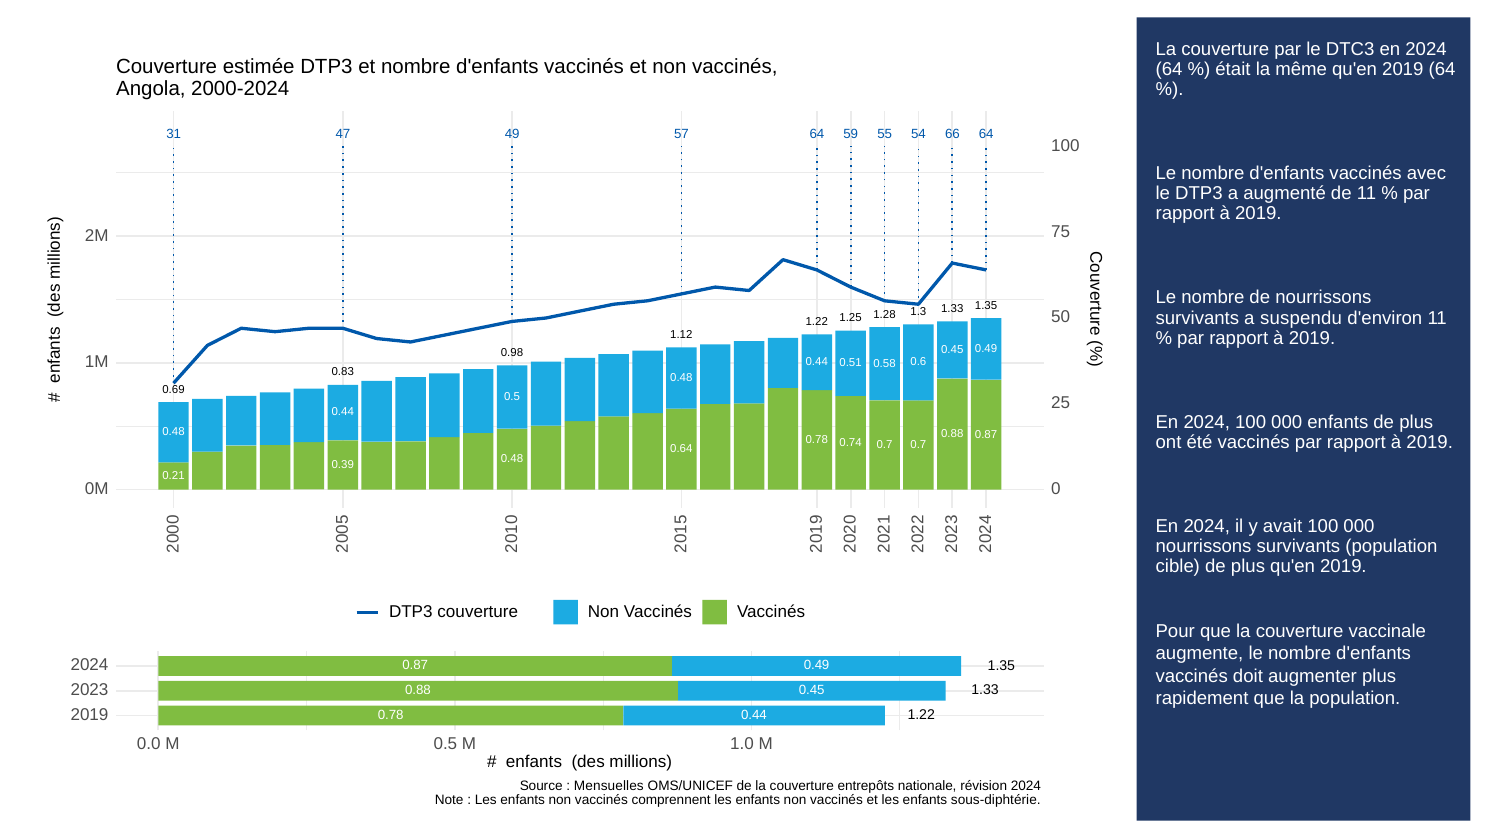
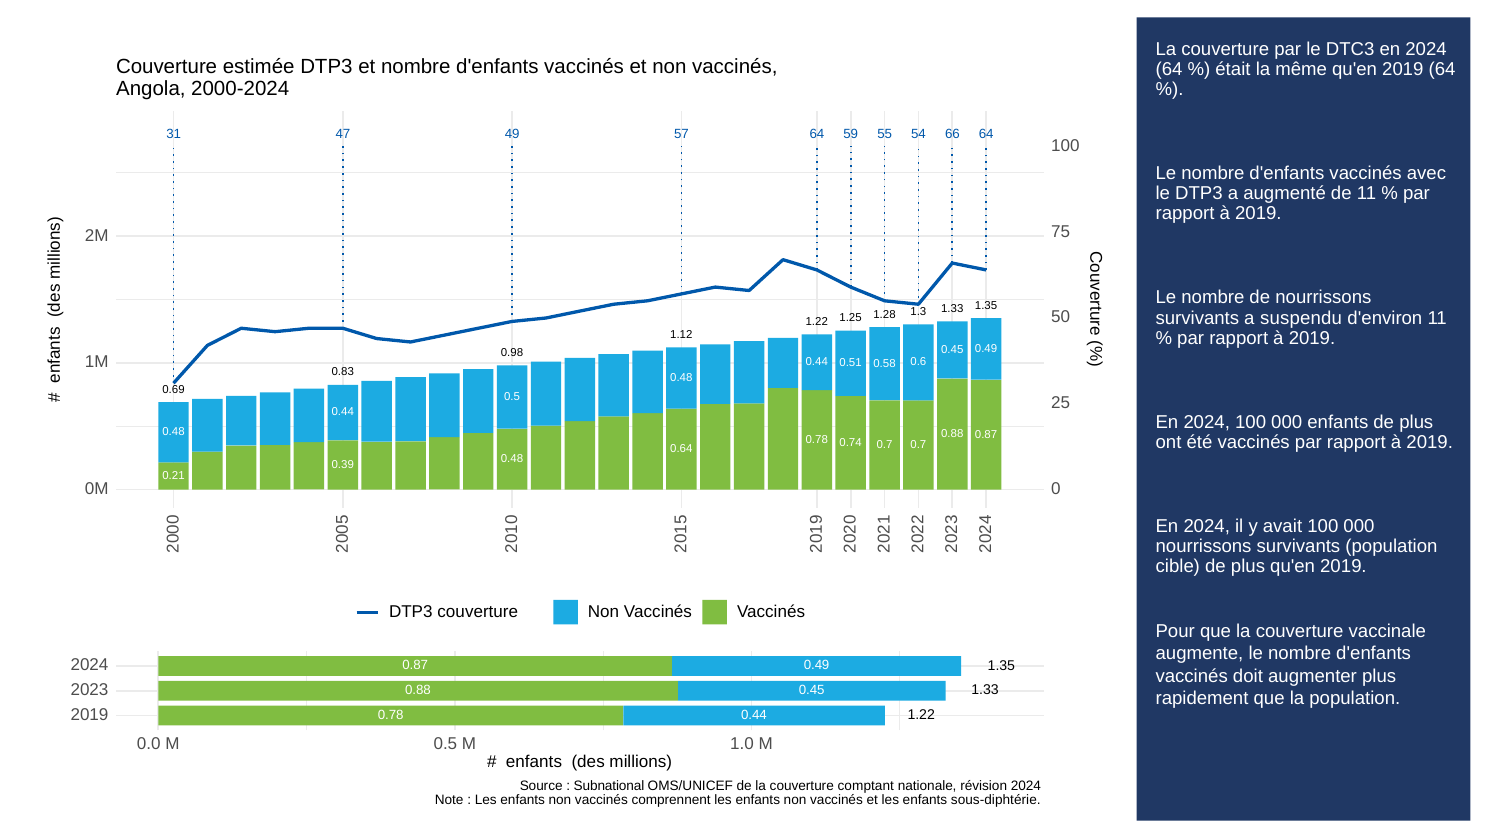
Mensuelles: Mensuelles -> Subnational
entrepôts: entrepôts -> comptant
